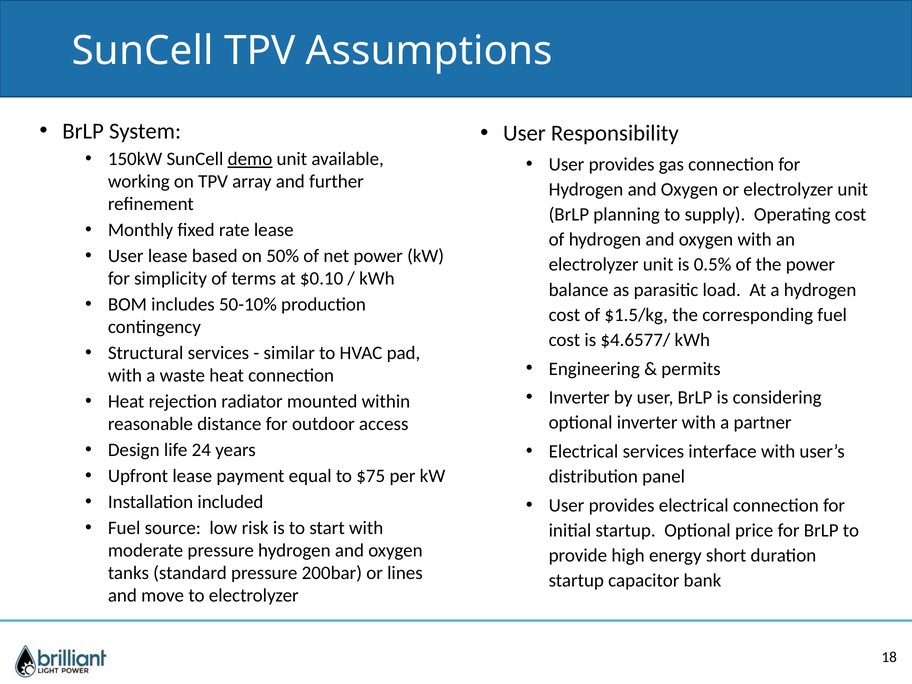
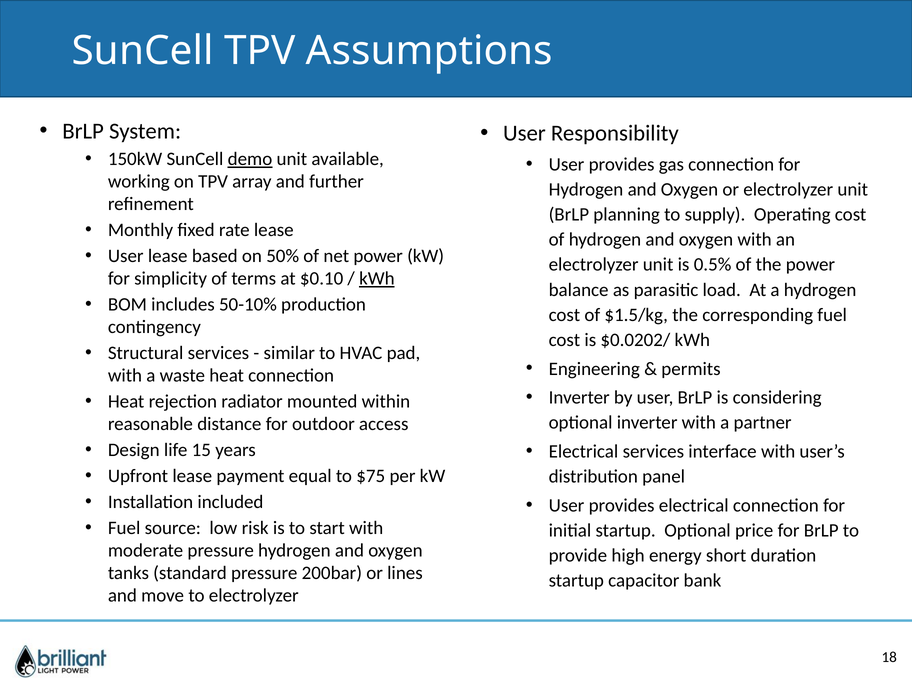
kWh at (377, 279) underline: none -> present
$4.6577/: $4.6577/ -> $0.0202/
24: 24 -> 15
